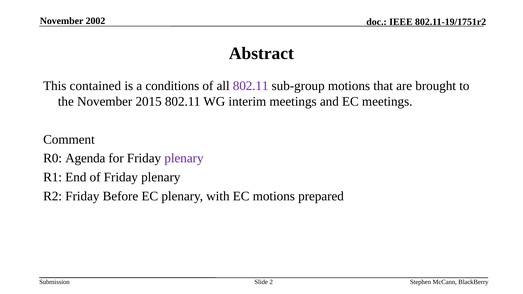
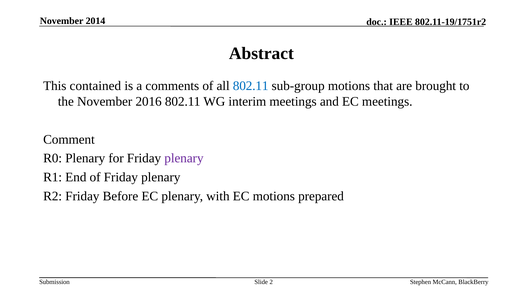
2002: 2002 -> 2014
conditions: conditions -> comments
802.11 at (251, 86) colour: purple -> blue
2015: 2015 -> 2016
R0 Agenda: Agenda -> Plenary
